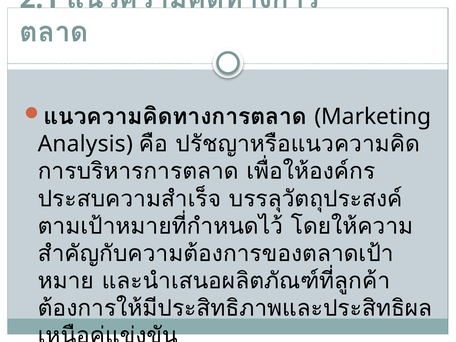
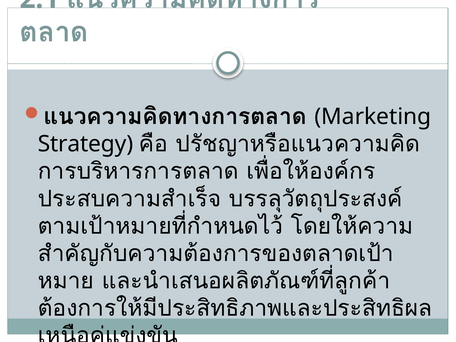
Analysis: Analysis -> Strategy
